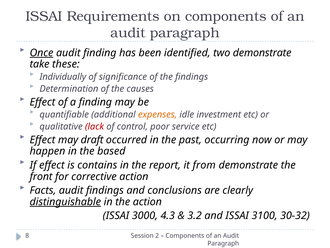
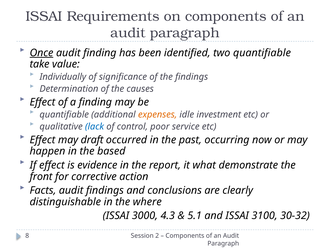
two demonstrate: demonstrate -> quantifiable
these: these -> value
lack colour: red -> blue
contains: contains -> evidence
from: from -> what
distinguishable underline: present -> none
the action: action -> where
3.2: 3.2 -> 5.1
